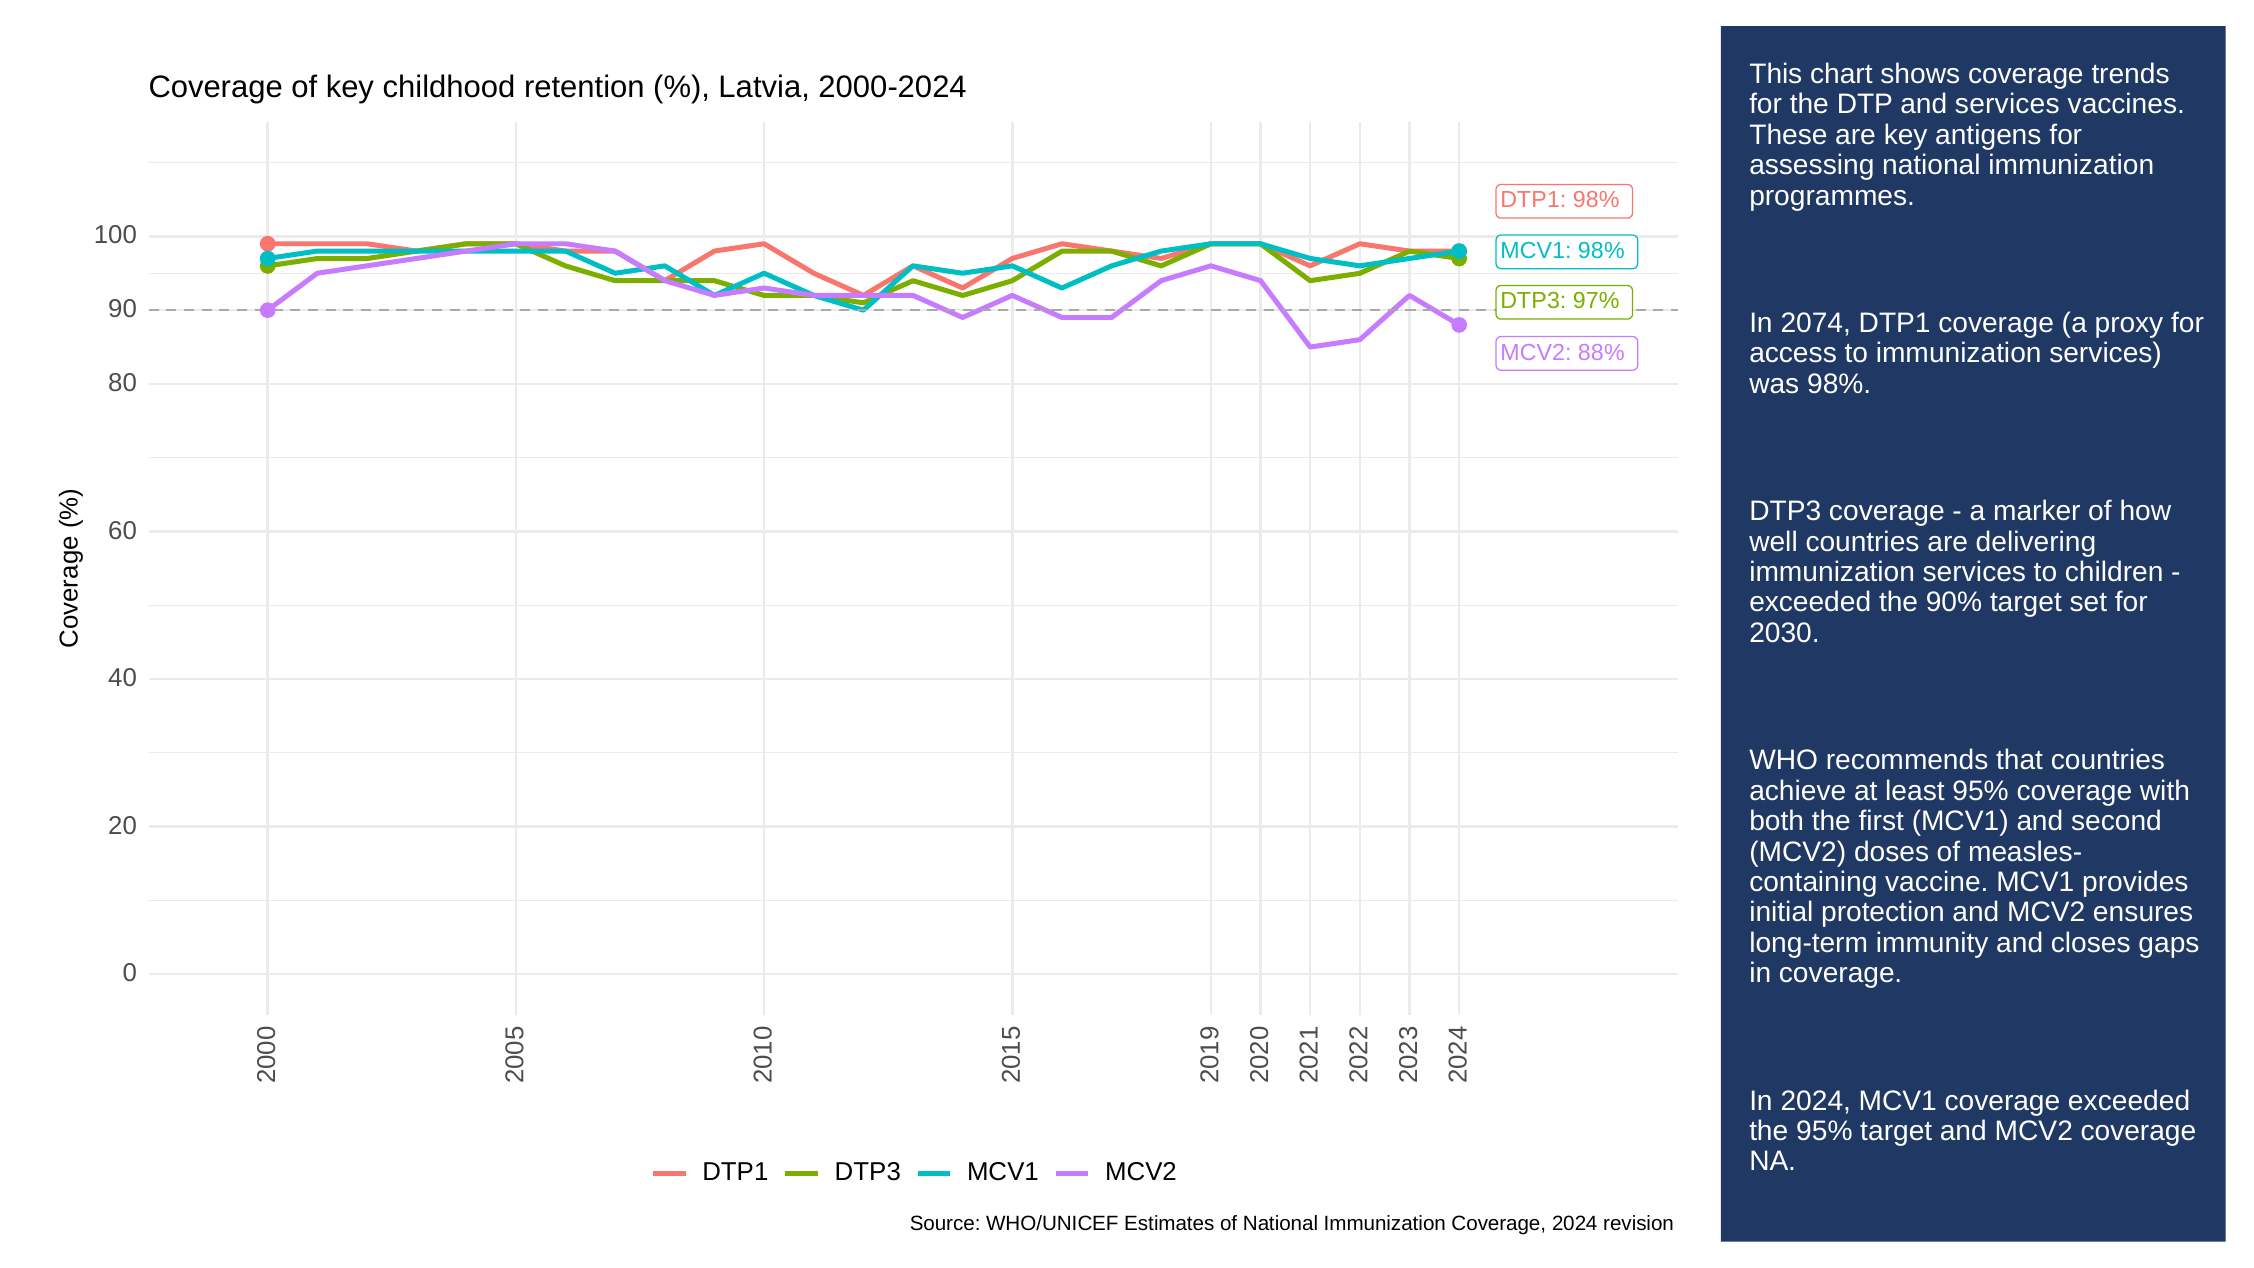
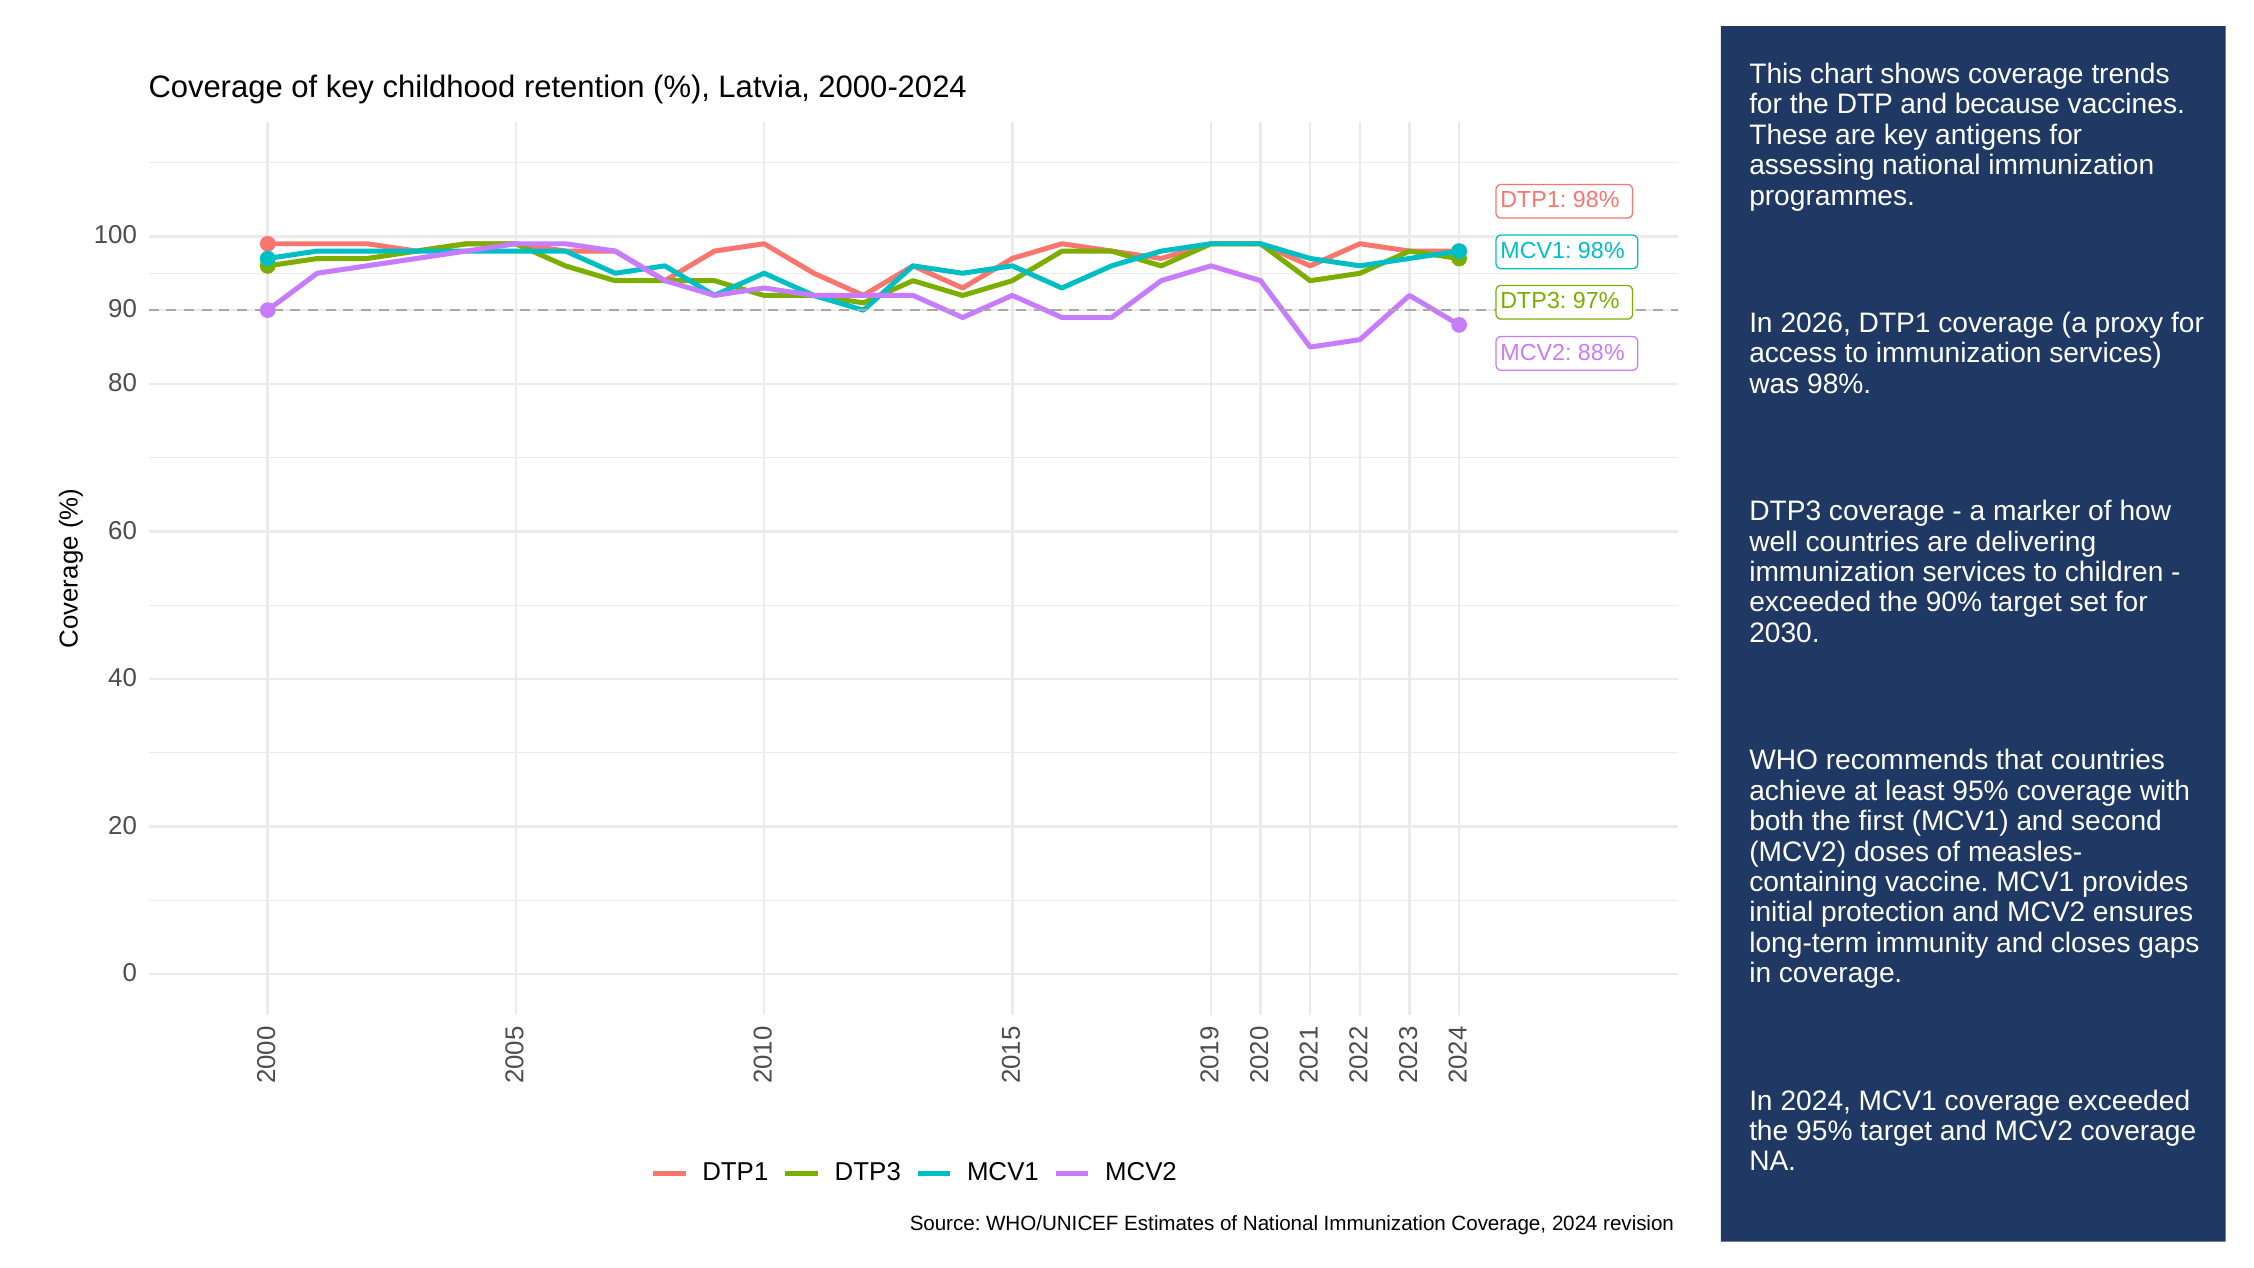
and services: services -> because
2074: 2074 -> 2026
